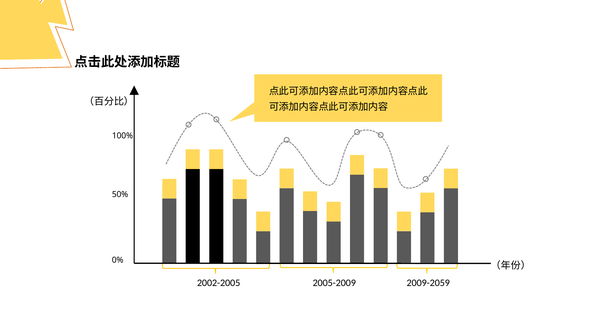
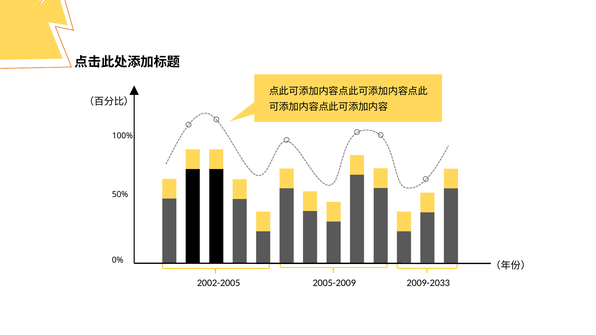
2009-2059: 2009-2059 -> 2009-2033
